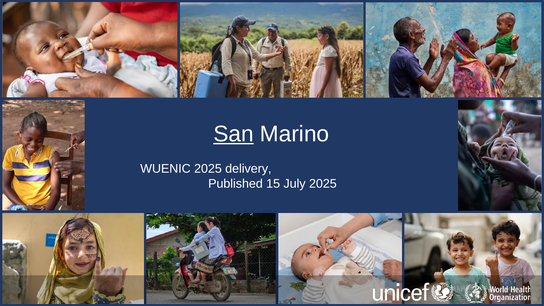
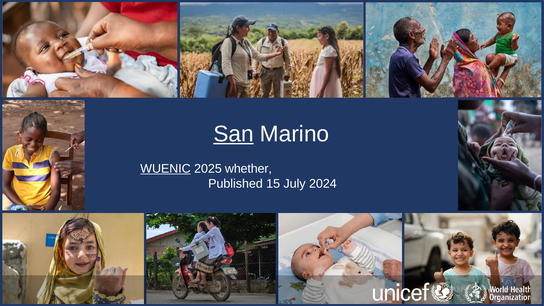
WUENIC underline: none -> present
delivery: delivery -> whether
July 2025: 2025 -> 2024
